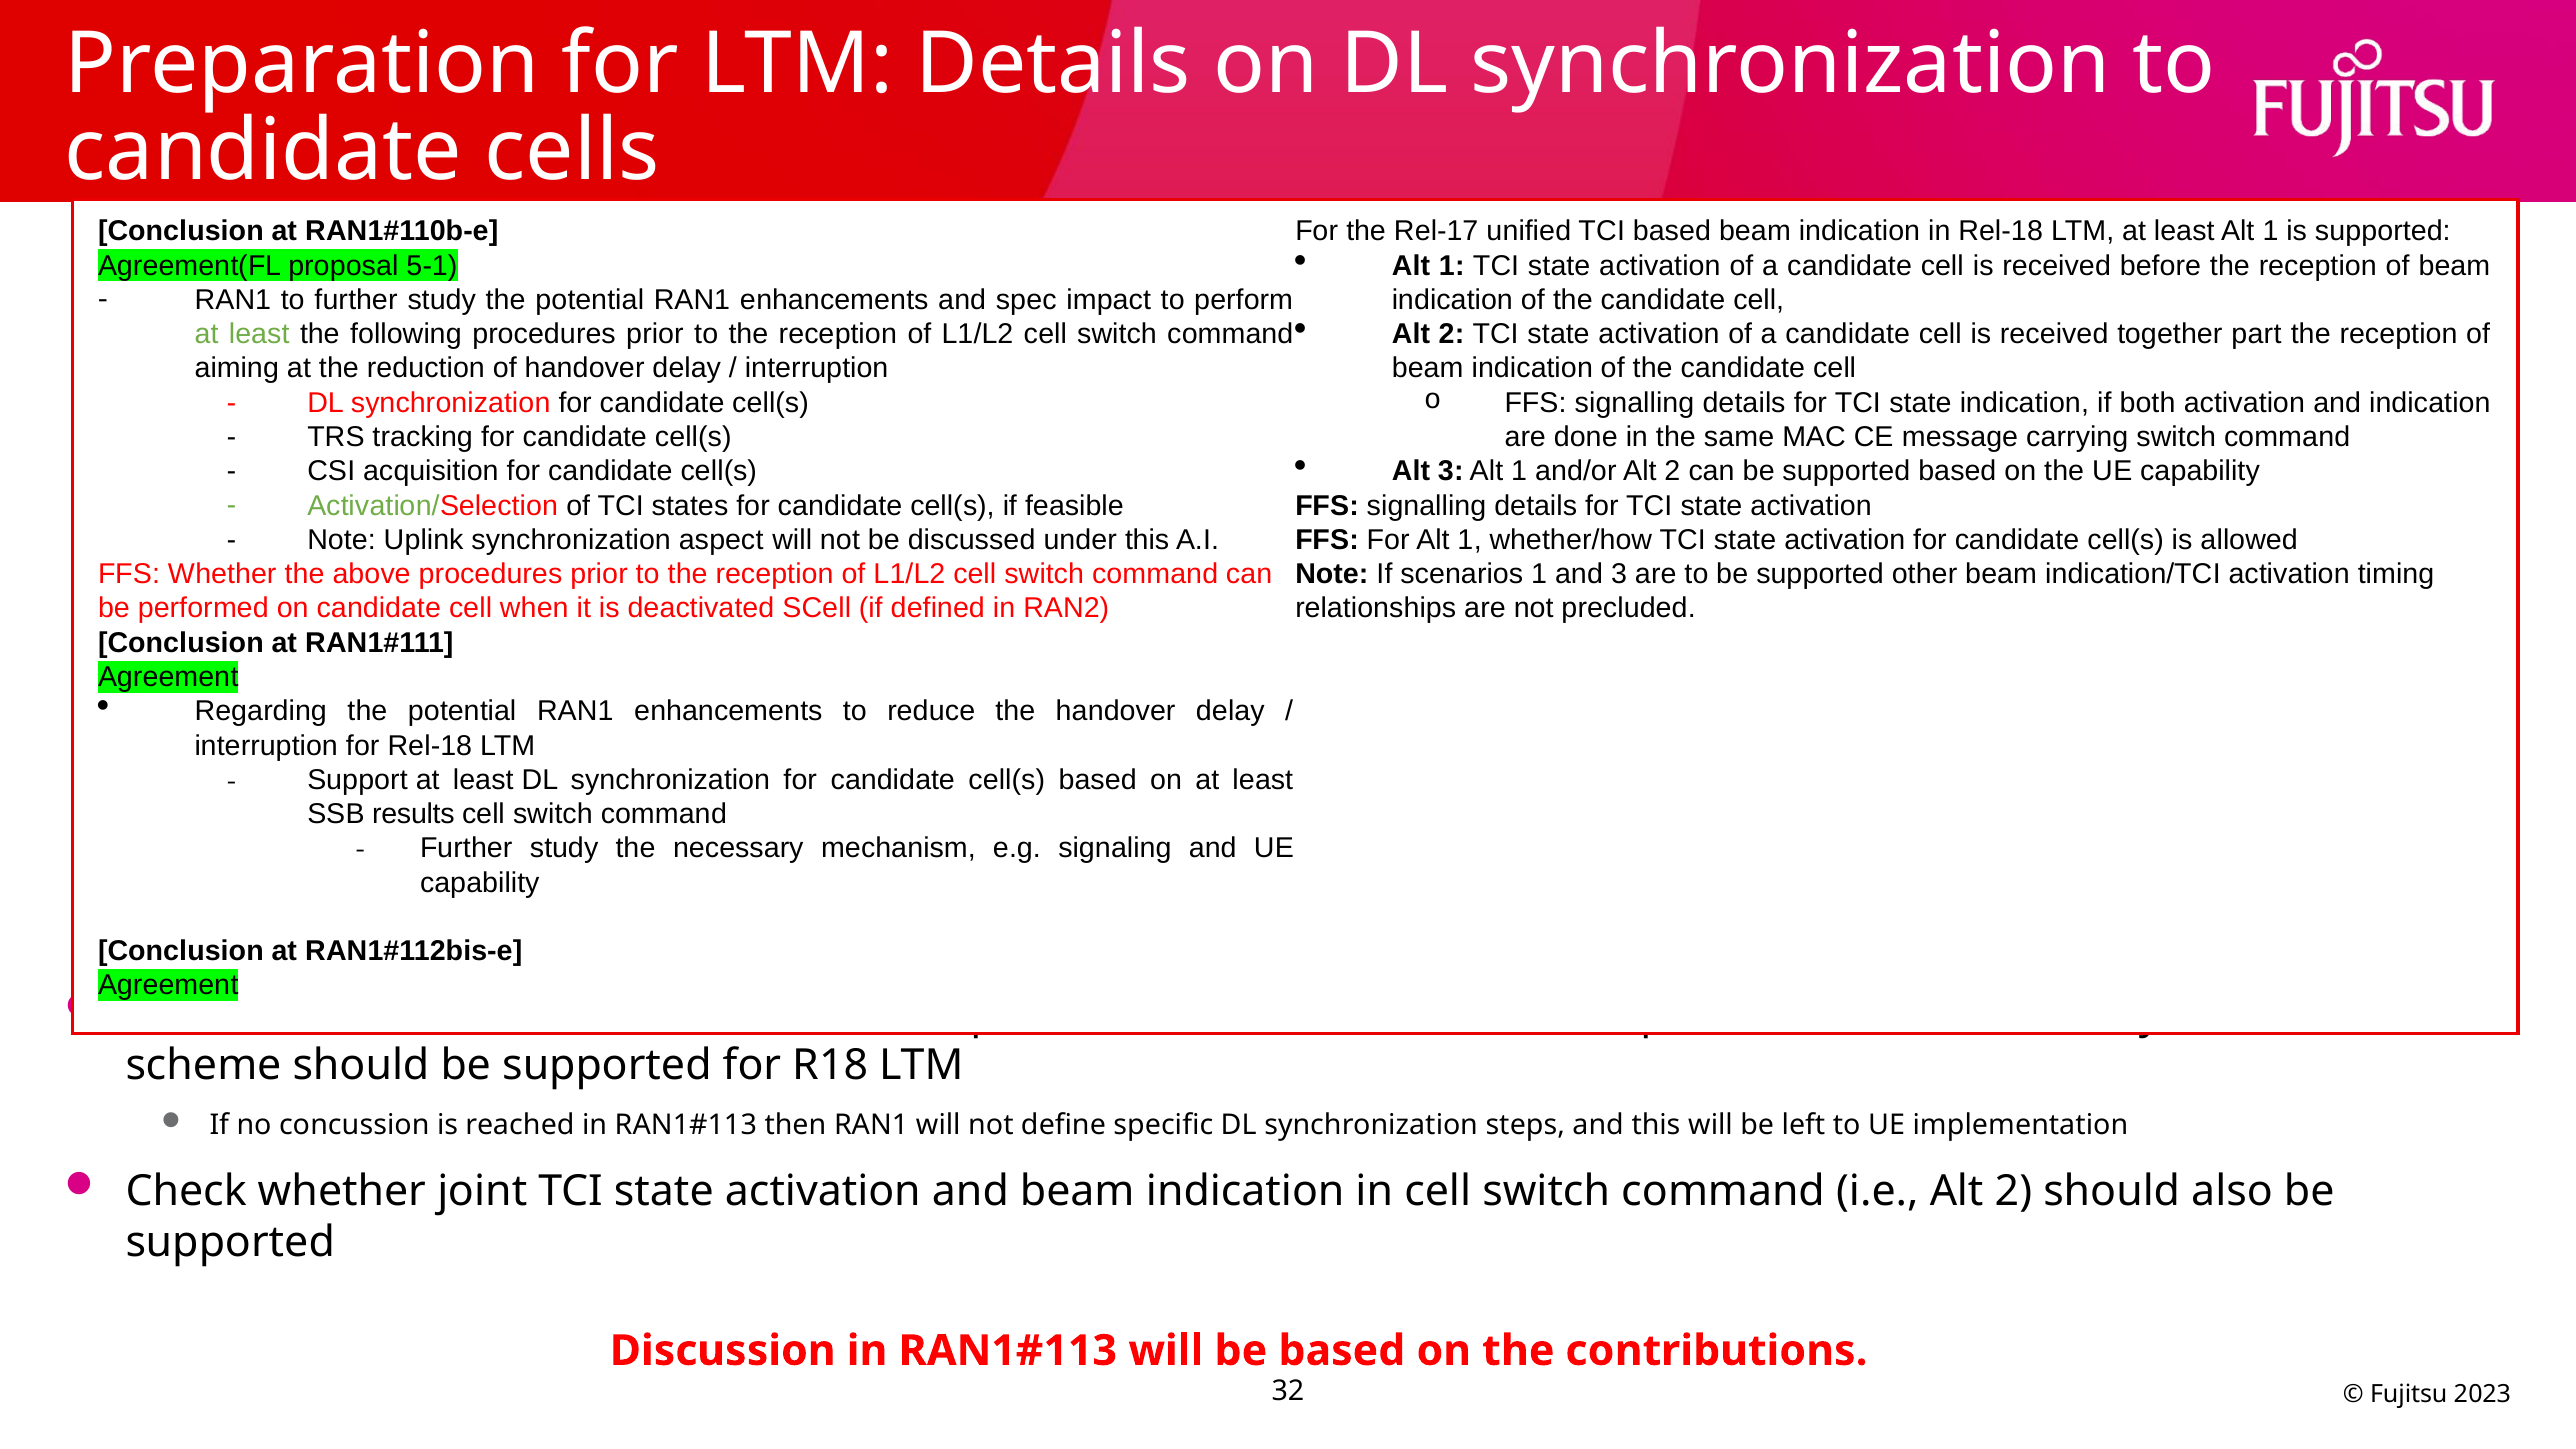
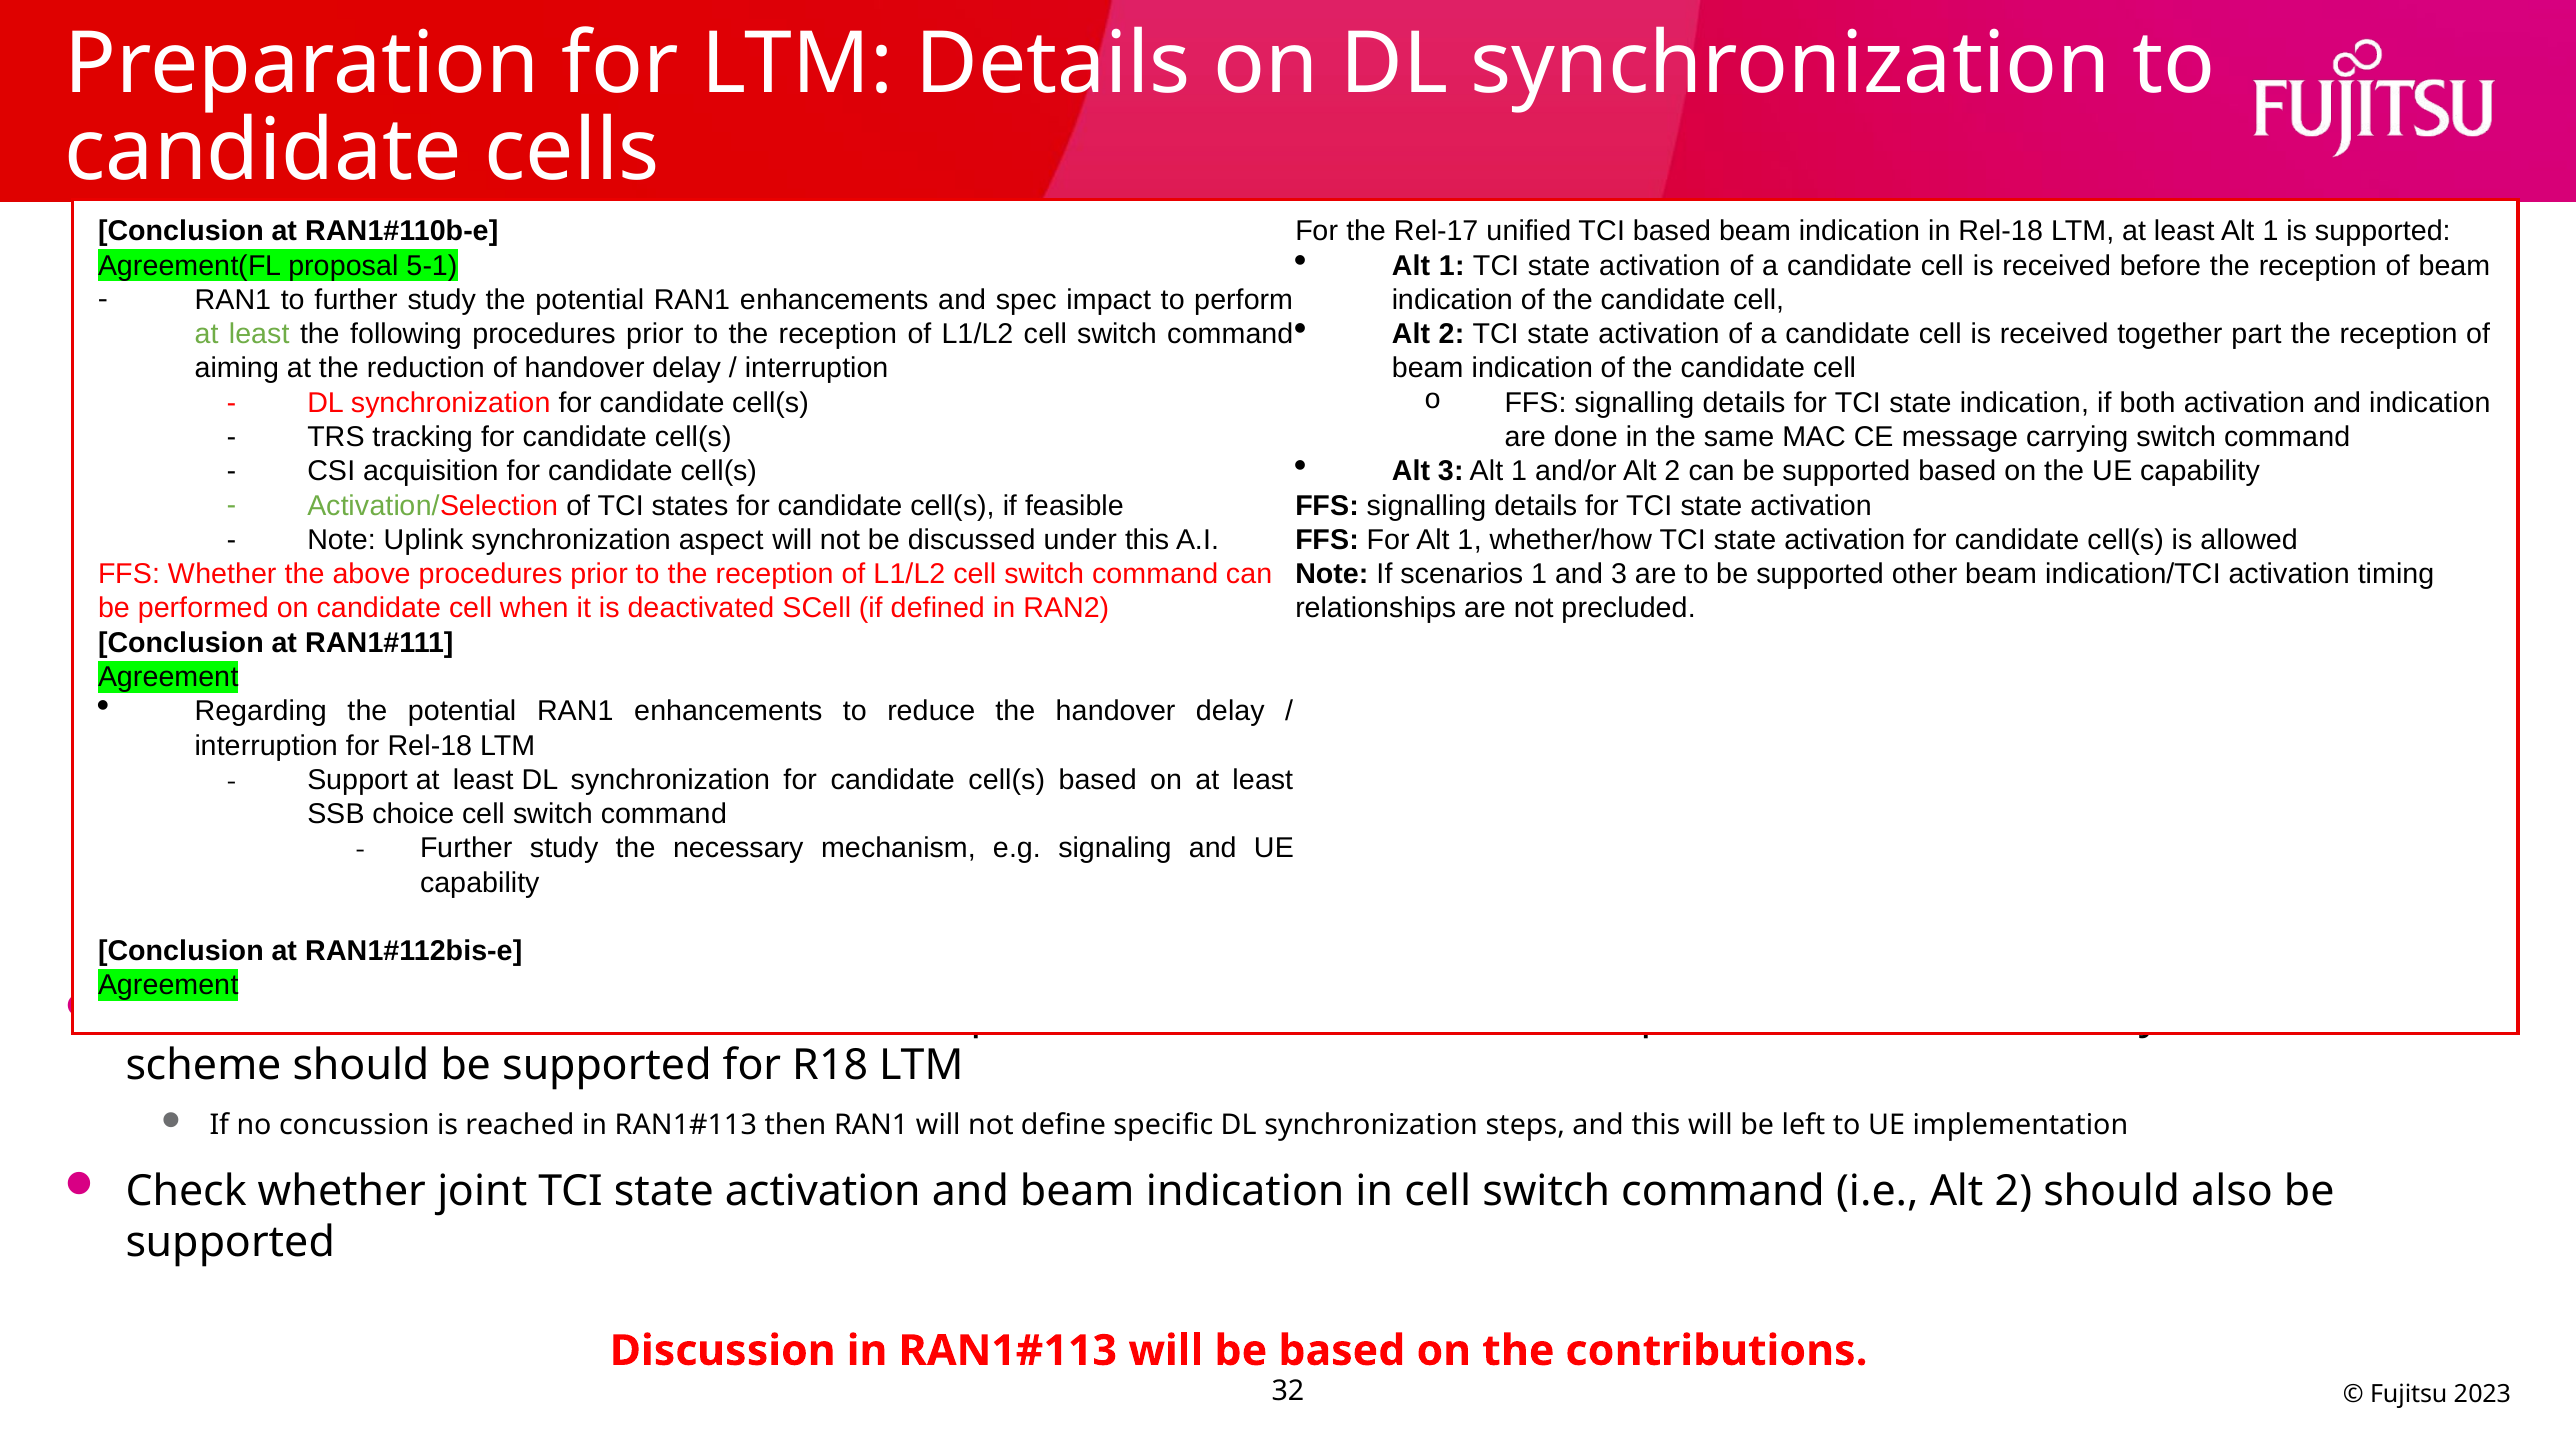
results: results -> choice
